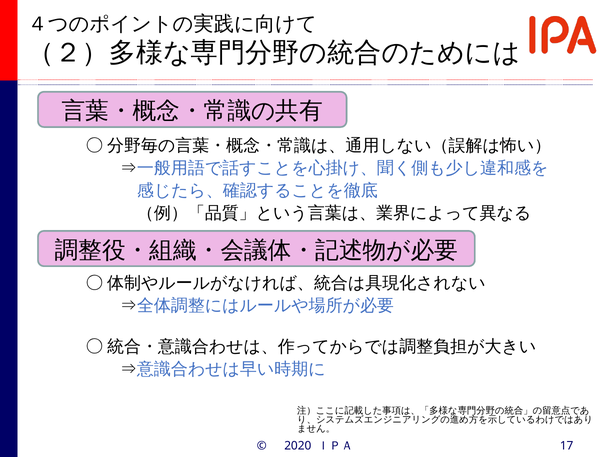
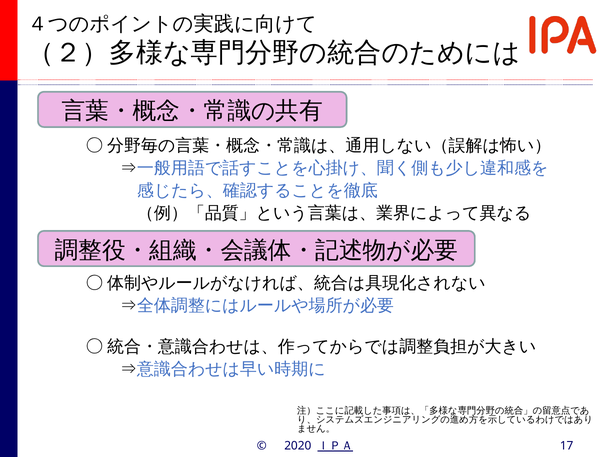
ＩＰＡ underline: none -> present
